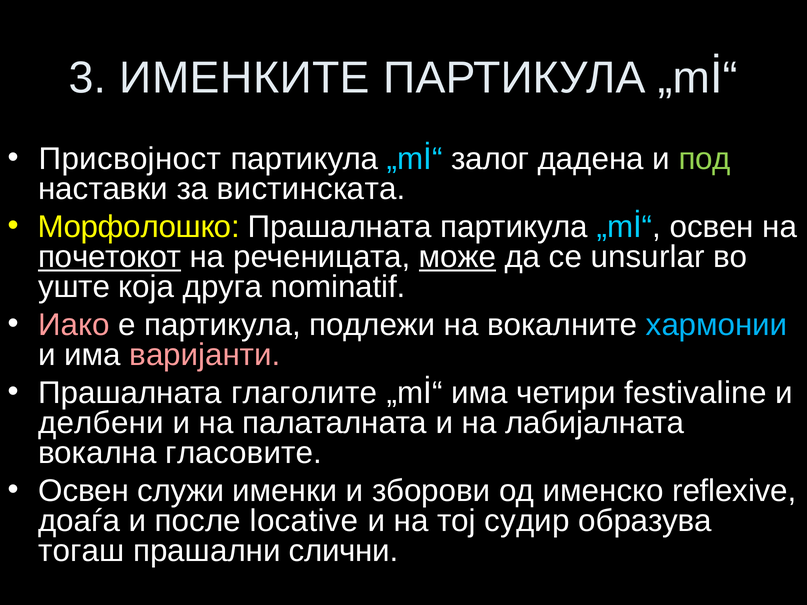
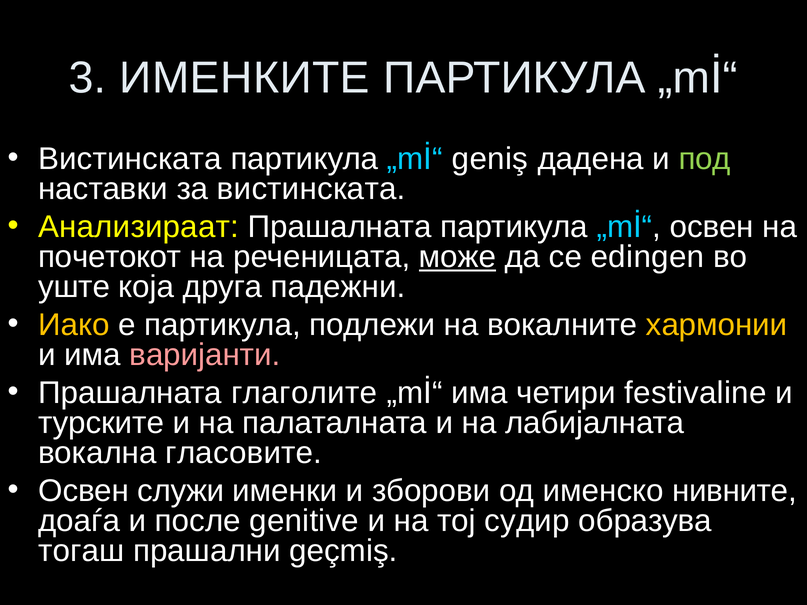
Присвојност at (130, 159): Присвојност -> Вистинската
залог: залог -> geniş
Морфолошко: Морфолошко -> Анализираат
почетокот underline: present -> none
unsurlar: unsurlar -> edingen
nominatif: nominatif -> падежни
Иако colour: pink -> yellow
хармонии colour: light blue -> yellow
делбени: делбени -> турските
reflexive: reflexive -> нивните
locative: locative -> genitive
слични: слични -> geçmiş
